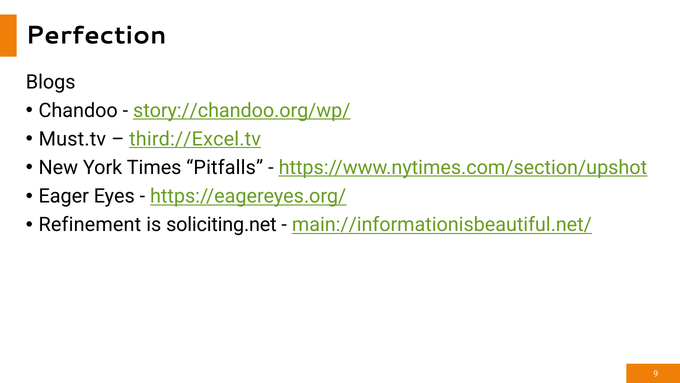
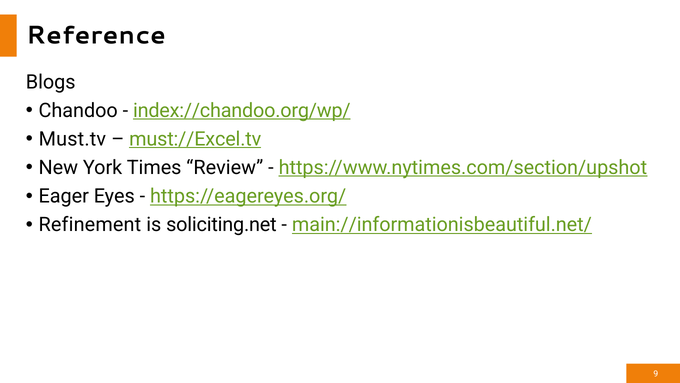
Perfection: Perfection -> Reference
story://chandoo.org/wp/: story://chandoo.org/wp/ -> index://chandoo.org/wp/
third://Excel.tv: third://Excel.tv -> must://Excel.tv
Pitfalls: Pitfalls -> Review
